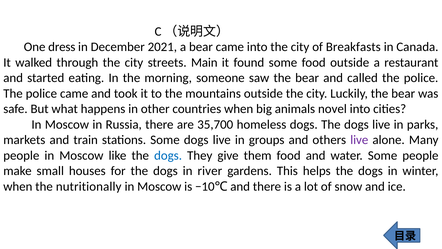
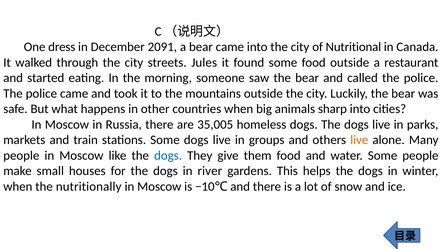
2021: 2021 -> 2091
Breakfasts: Breakfasts -> Nutritional
Main: Main -> Jules
novel: novel -> sharp
35,700: 35,700 -> 35,005
live at (359, 140) colour: purple -> orange
